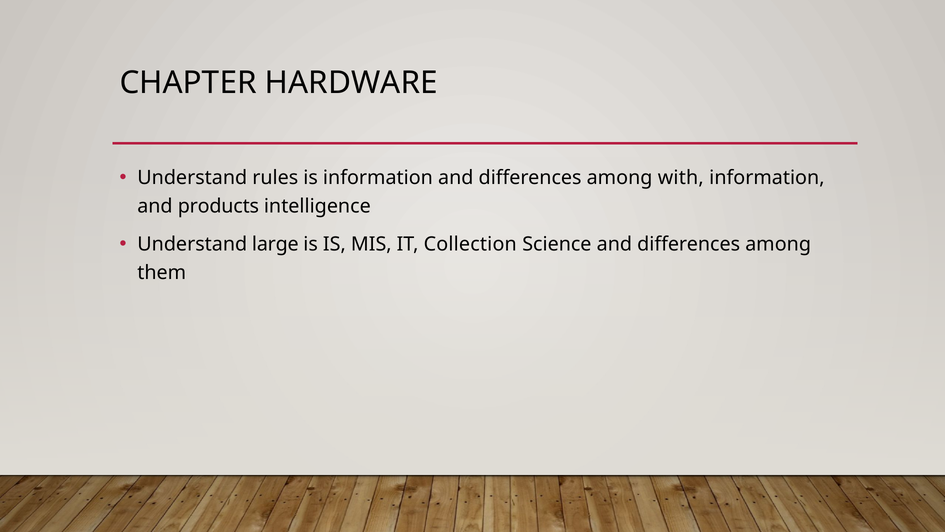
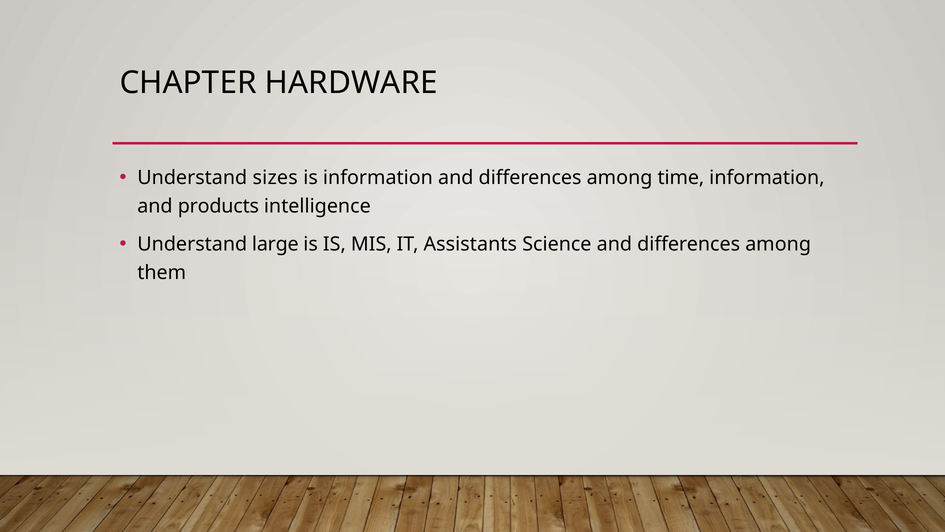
rules: rules -> sizes
with: with -> time
Collection: Collection -> Assistants
